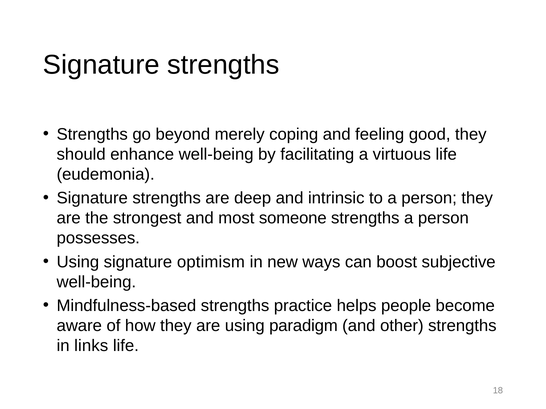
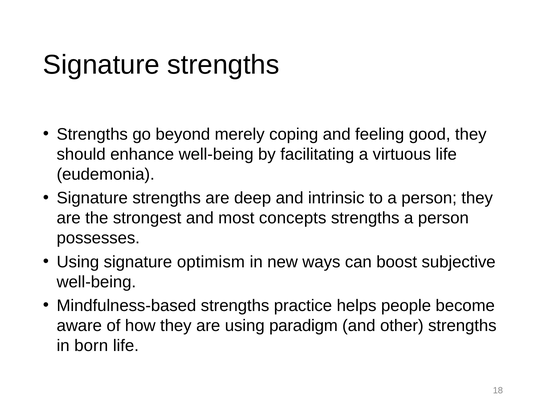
someone: someone -> concepts
links: links -> born
